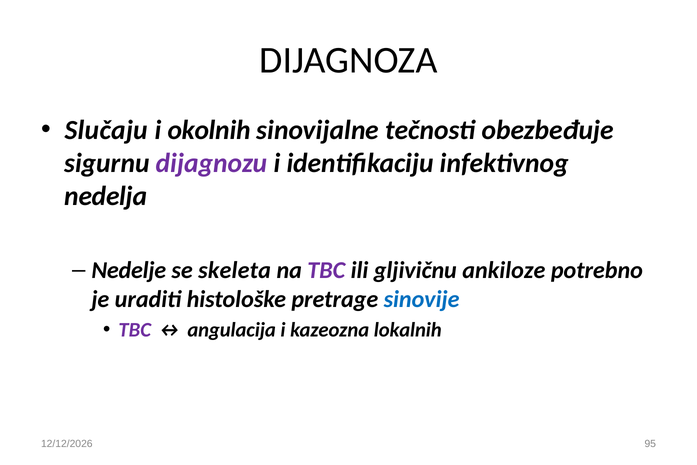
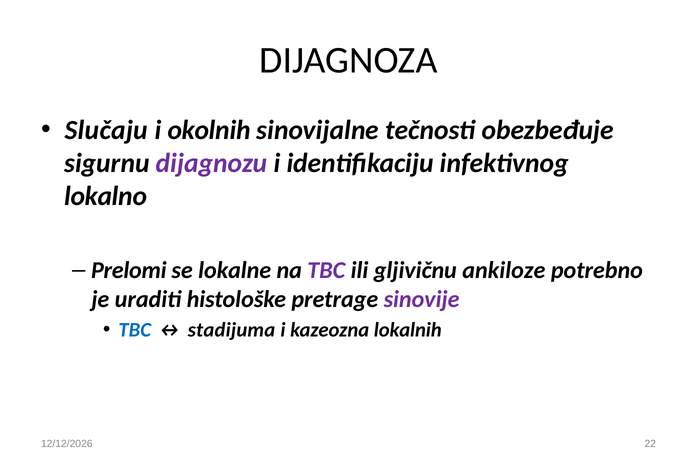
nedelja: nedelja -> lokalno
Nedelje: Nedelje -> Prelomi
skeleta: skeleta -> lokalne
sinovije colour: blue -> purple
TBC at (135, 330) colour: purple -> blue
angulacija: angulacija -> stadijuma
95: 95 -> 22
